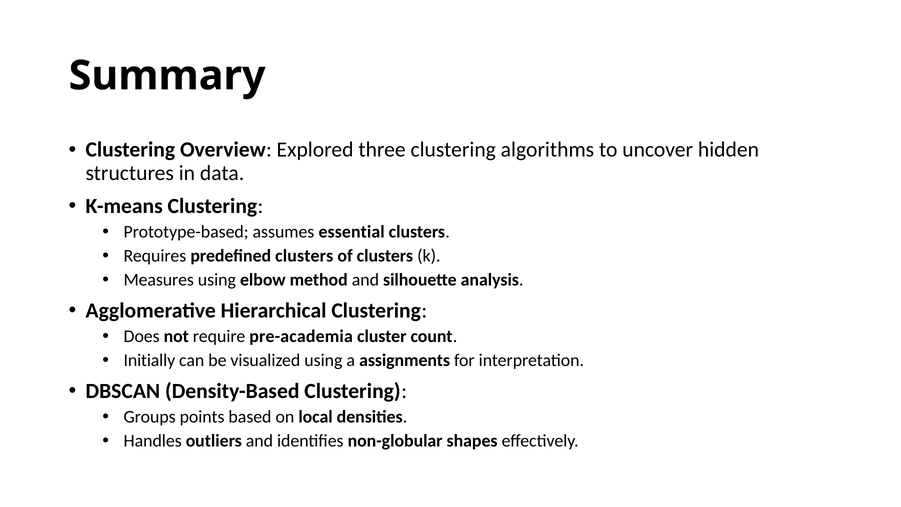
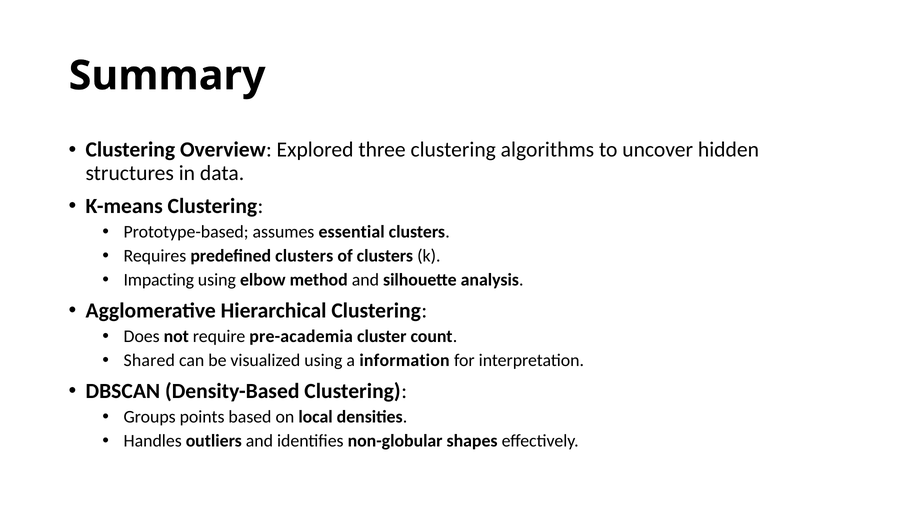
Measures: Measures -> Impacting
Initially: Initially -> Shared
assignments: assignments -> information
